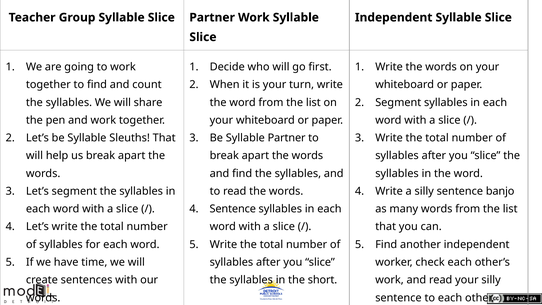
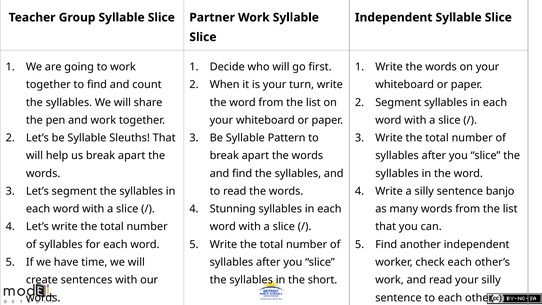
Syllable Partner: Partner -> Pattern
Sentence at (233, 209): Sentence -> Stunning
